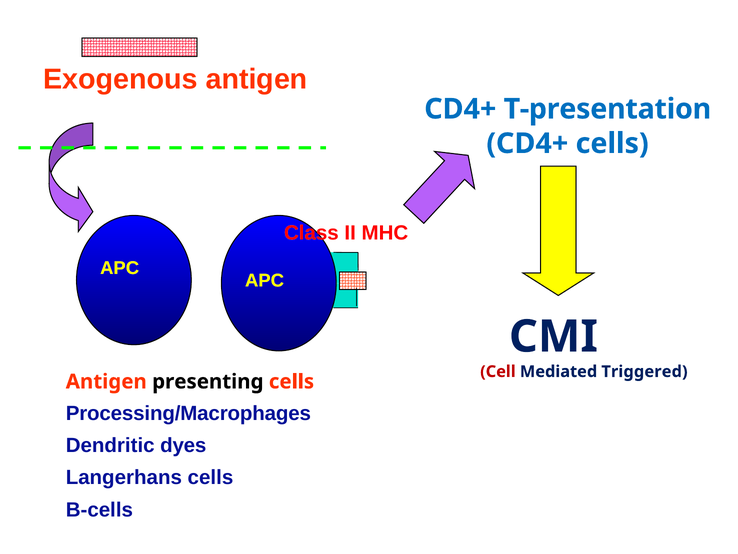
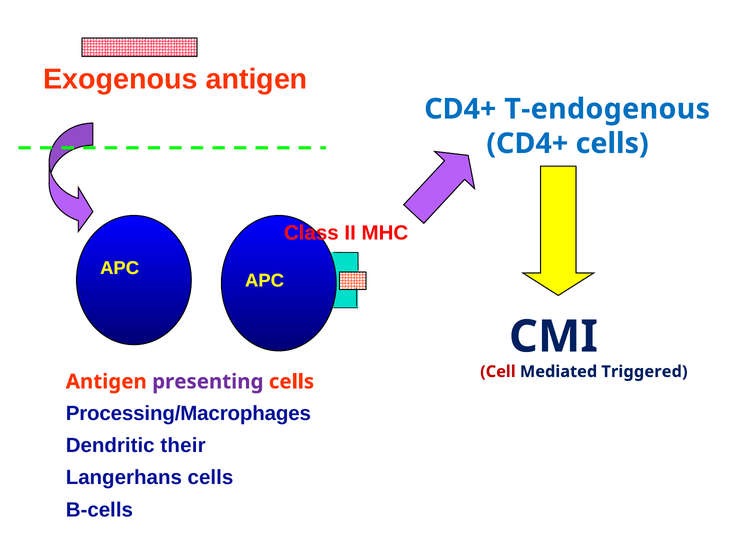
T-presentation: T-presentation -> T-endogenous
presenting colour: black -> purple
dyes: dyes -> their
